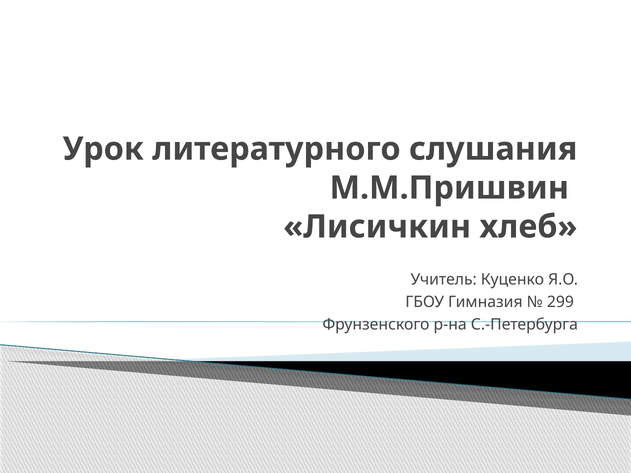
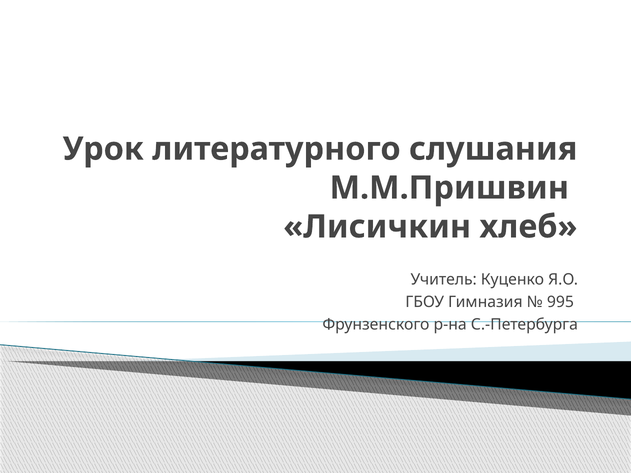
299: 299 -> 995
